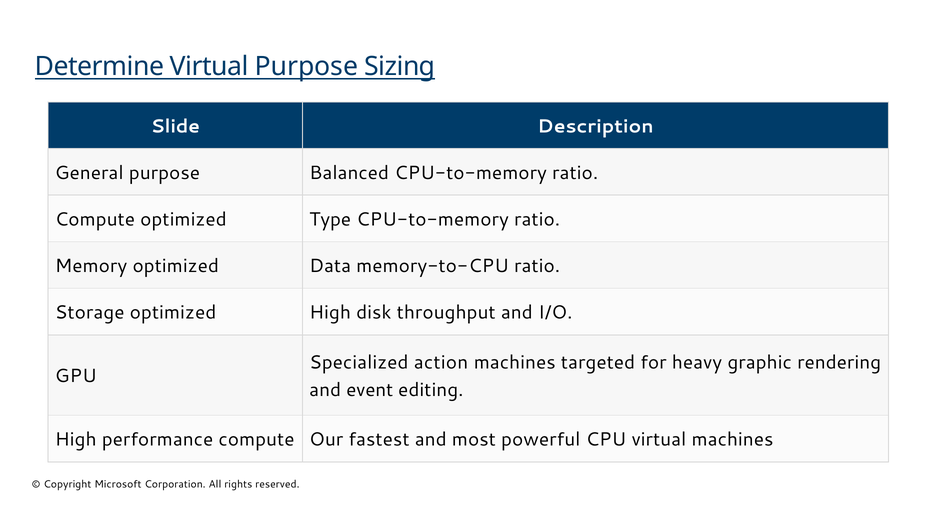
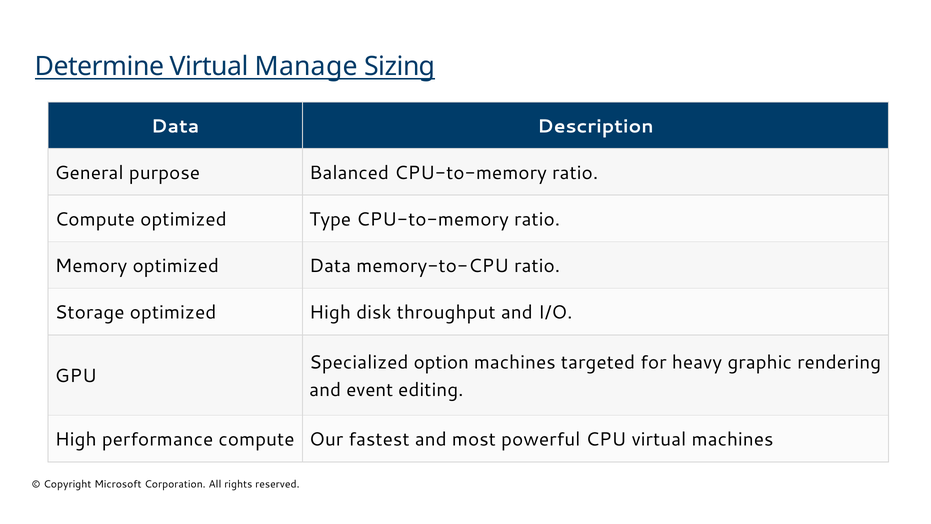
Virtual Purpose: Purpose -> Manage
Slide at (175, 126): Slide -> Data
action: action -> option
